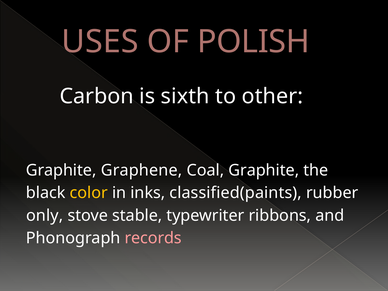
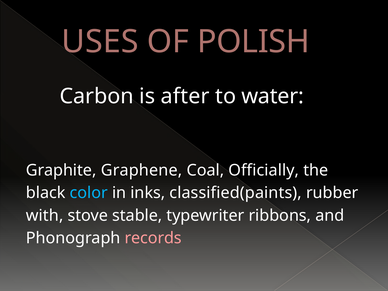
sixth: sixth -> after
other: other -> water
Coal Graphite: Graphite -> Officially
color colour: yellow -> light blue
only: only -> with
